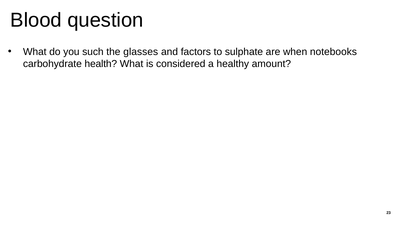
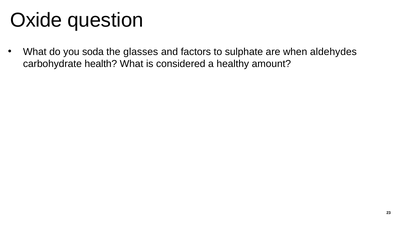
Blood: Blood -> Oxide
such: such -> soda
notebooks: notebooks -> aldehydes
